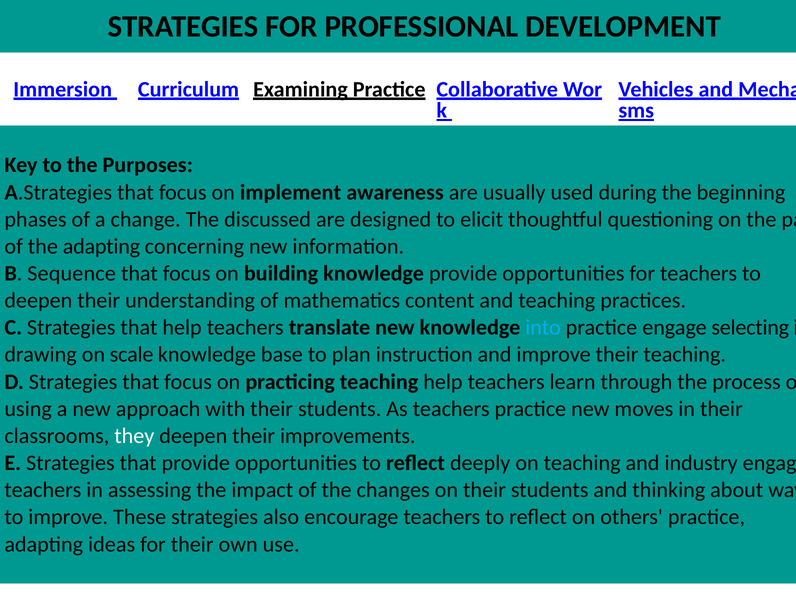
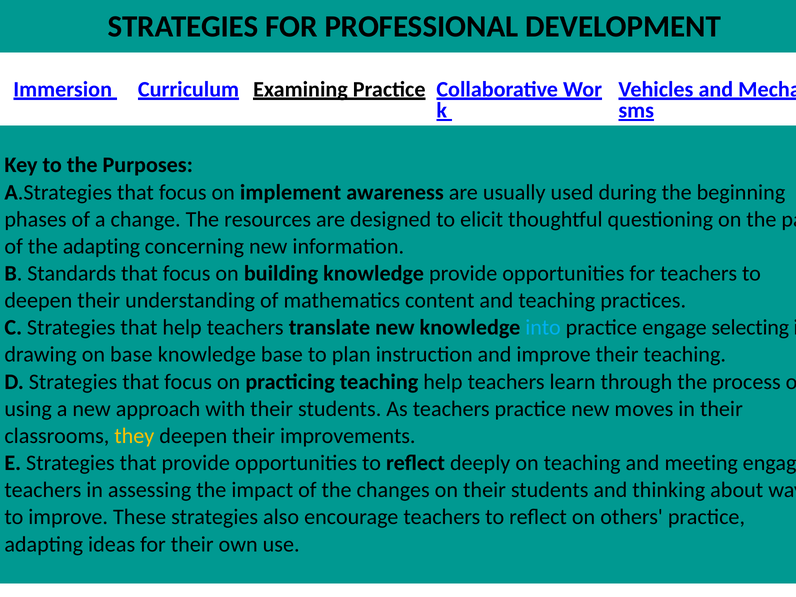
discussed: discussed -> resources
Sequence: Sequence -> Standards
on scale: scale -> base
they colour: white -> yellow
industry: industry -> meeting
